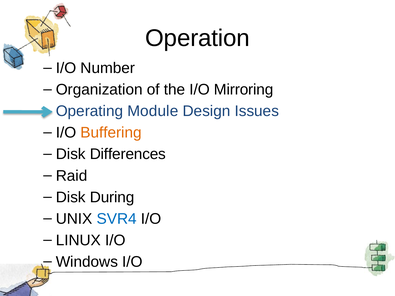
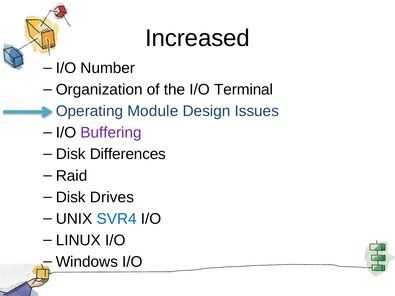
Operation: Operation -> Increased
Mirroring: Mirroring -> Terminal
Buffering colour: orange -> purple
During: During -> Drives
